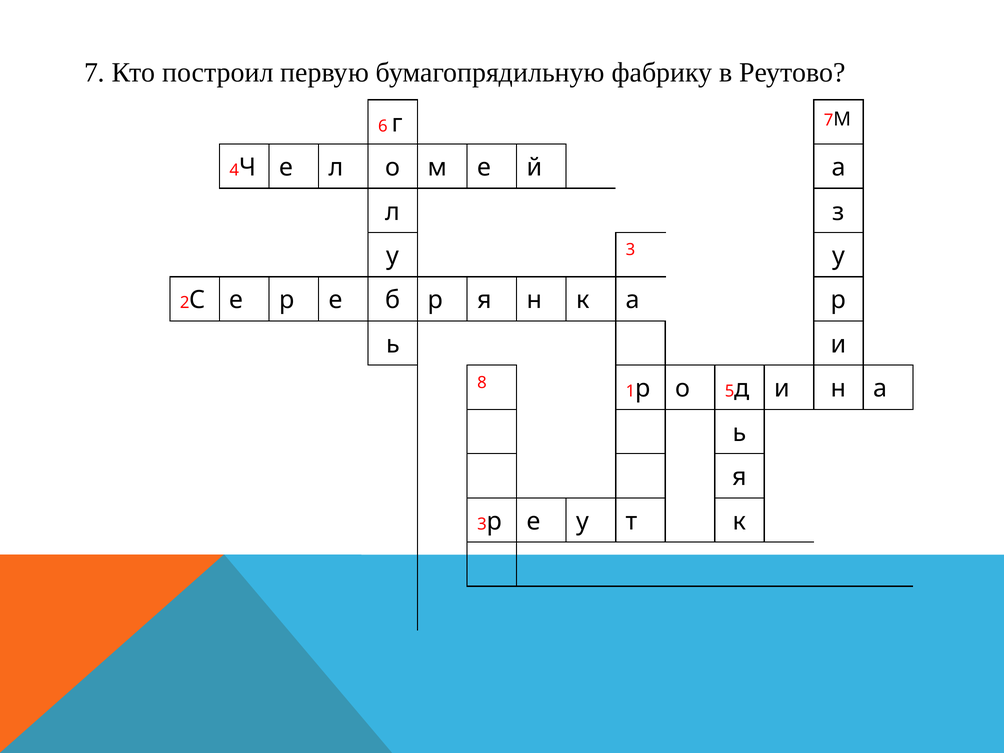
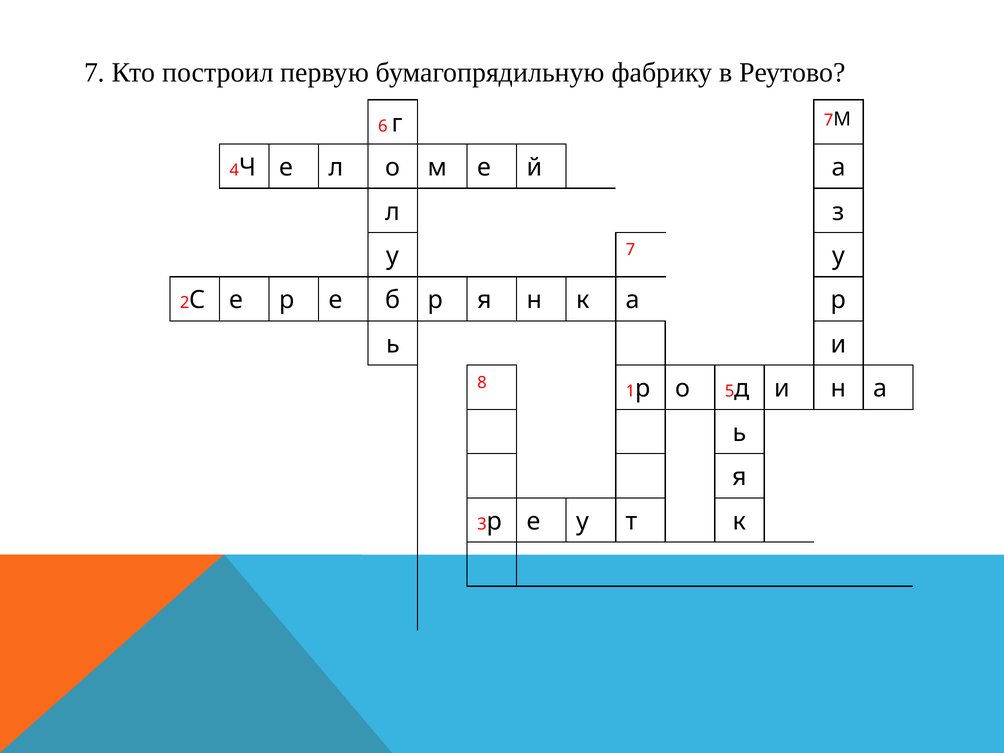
у 3: 3 -> 7
